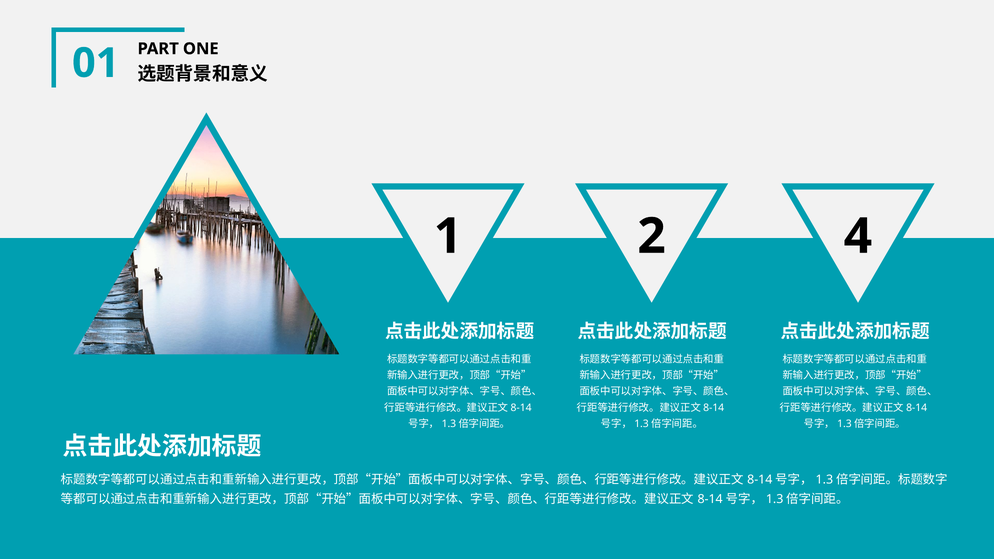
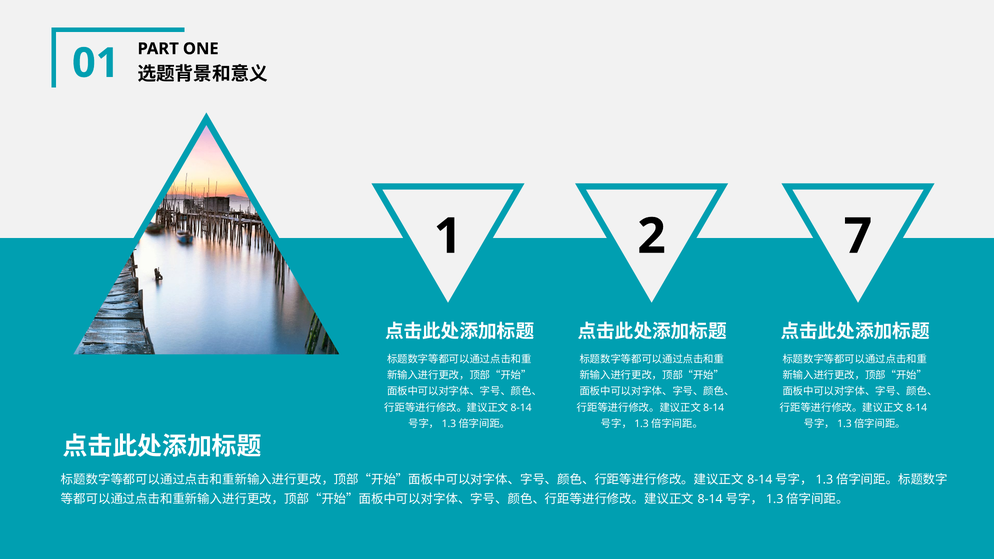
4: 4 -> 7
